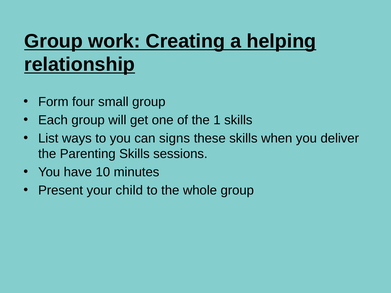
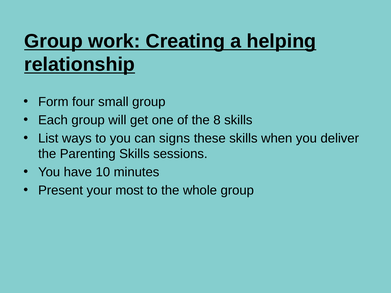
1: 1 -> 8
child: child -> most
